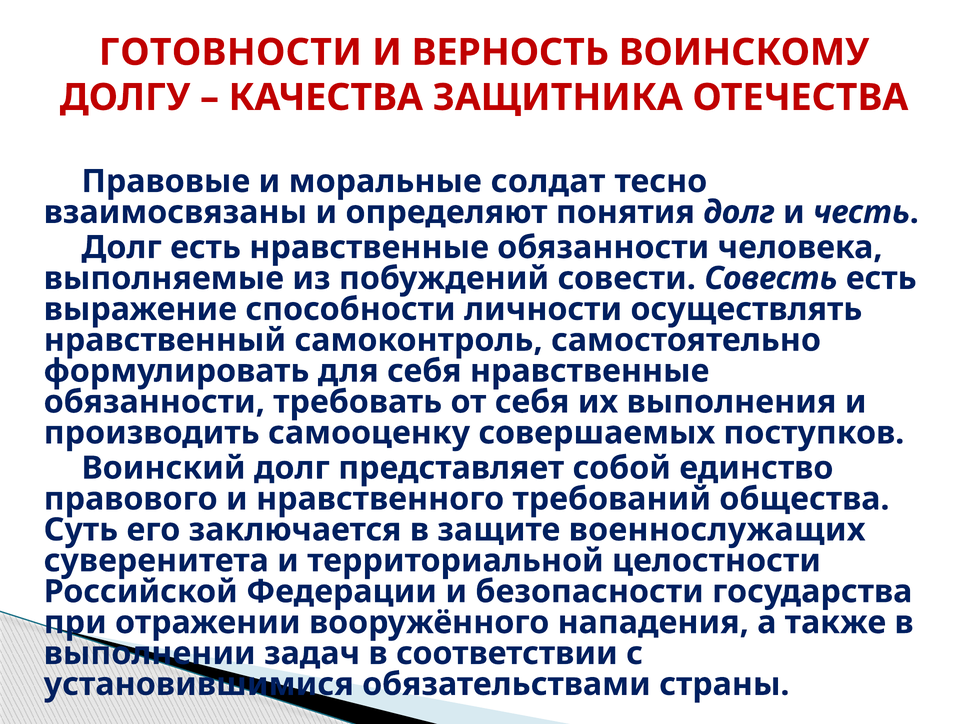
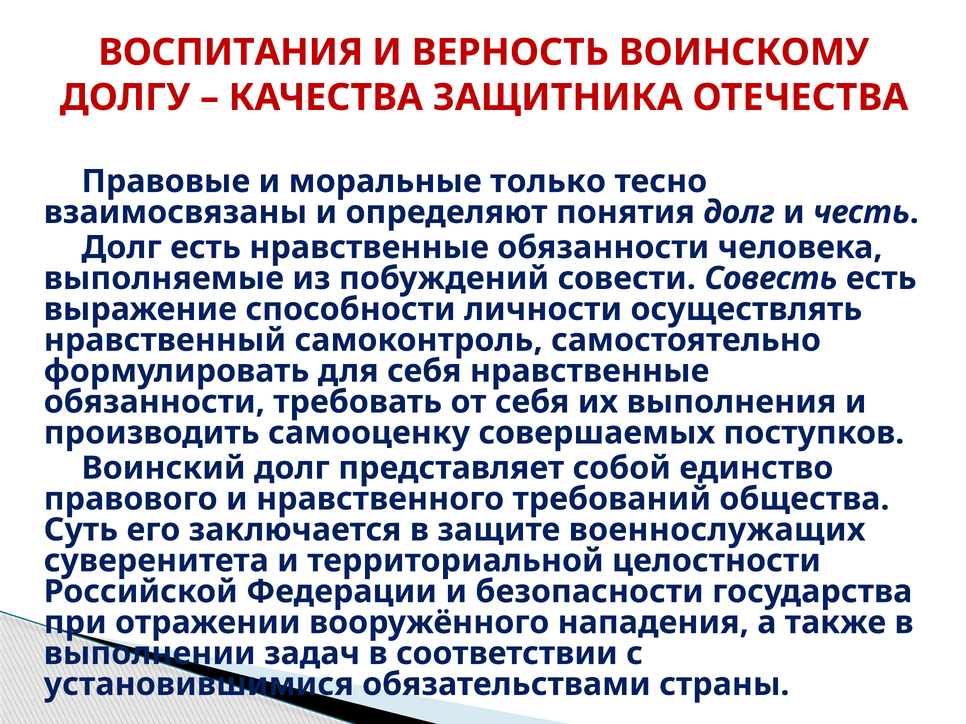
ГОТОВНОСТИ: ГОТОВНОСТИ -> ВОСПИТАНИЯ
солдат: солдат -> только
